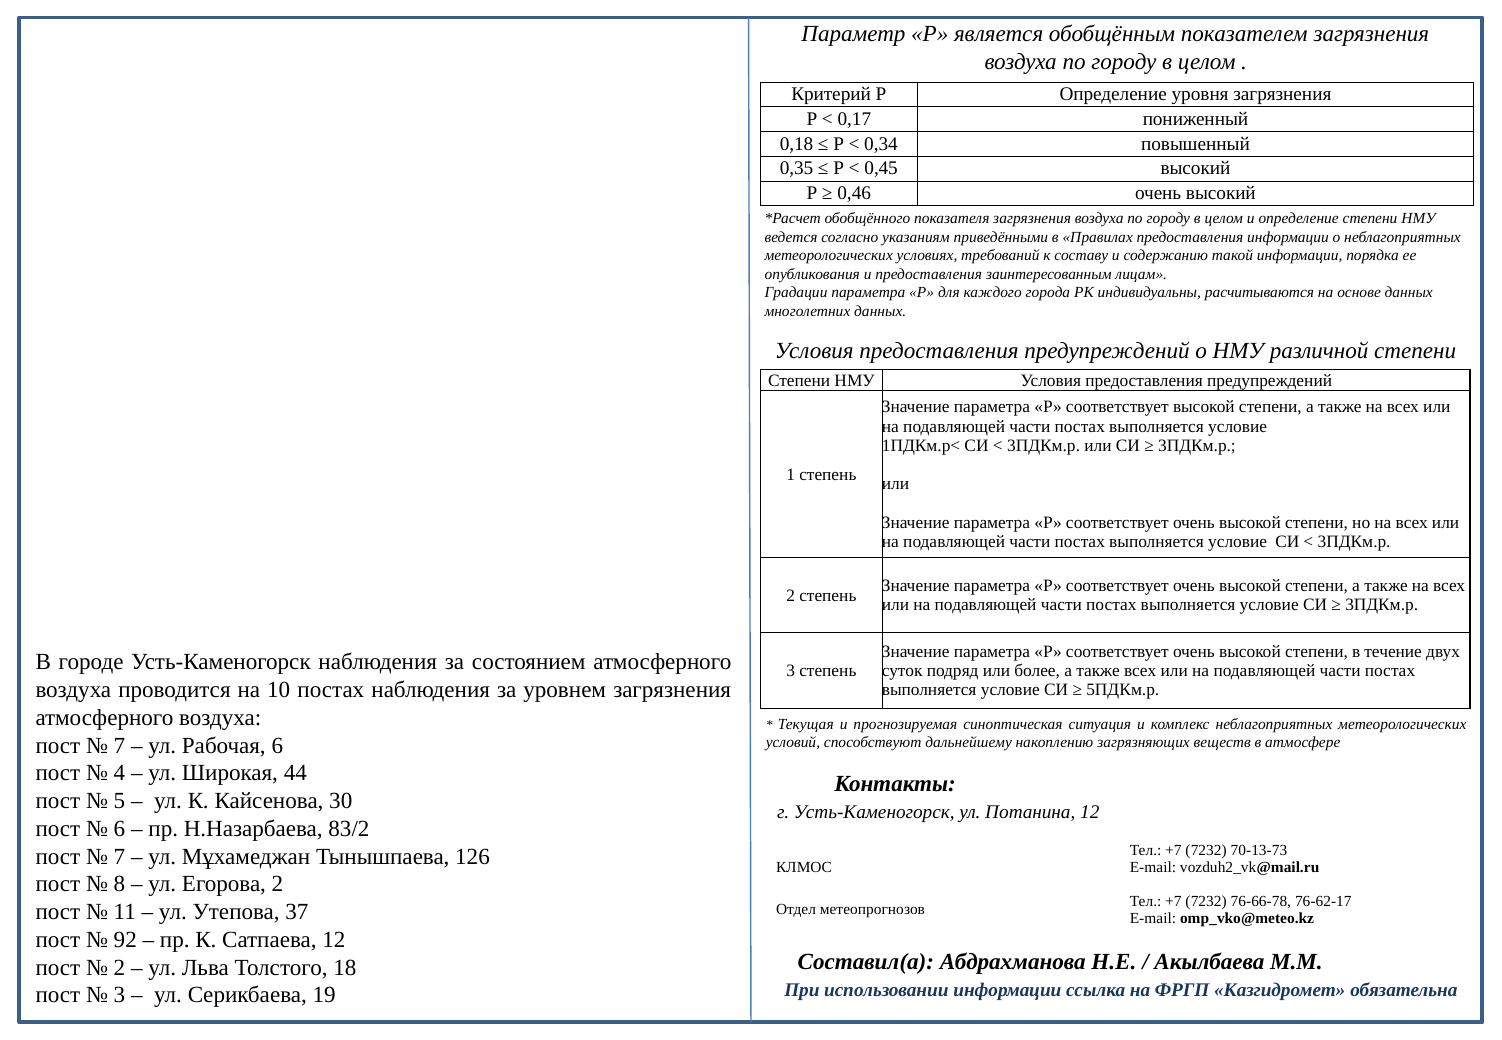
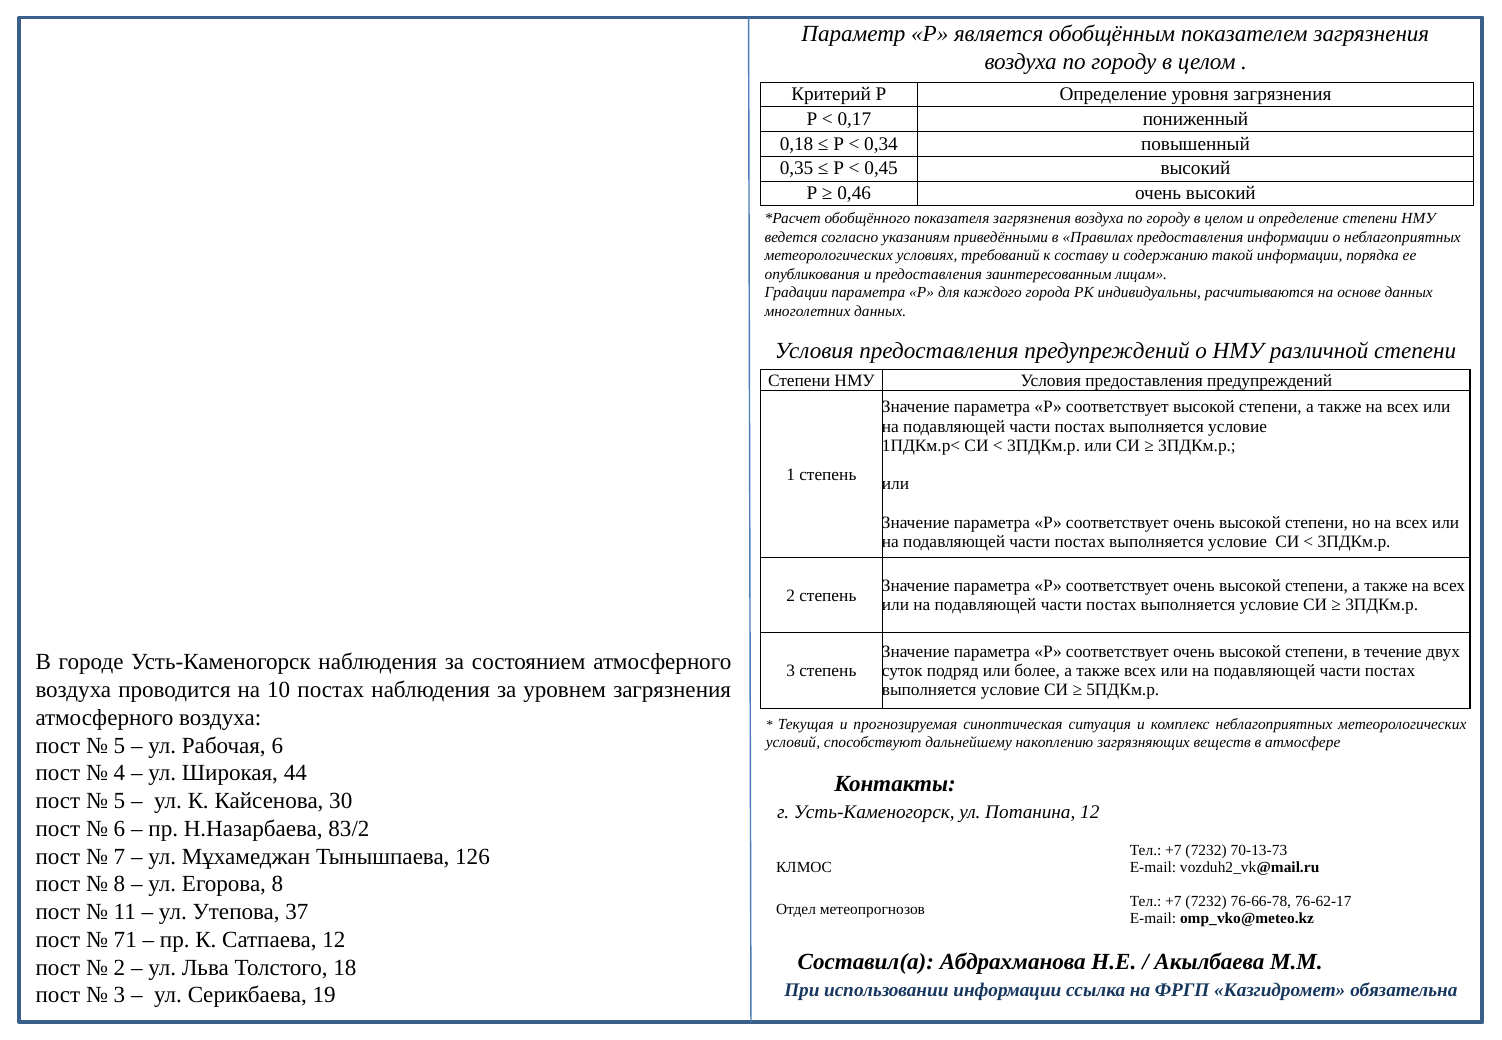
7 at (119, 745): 7 -> 5
Егорова 2: 2 -> 8
92: 92 -> 71
